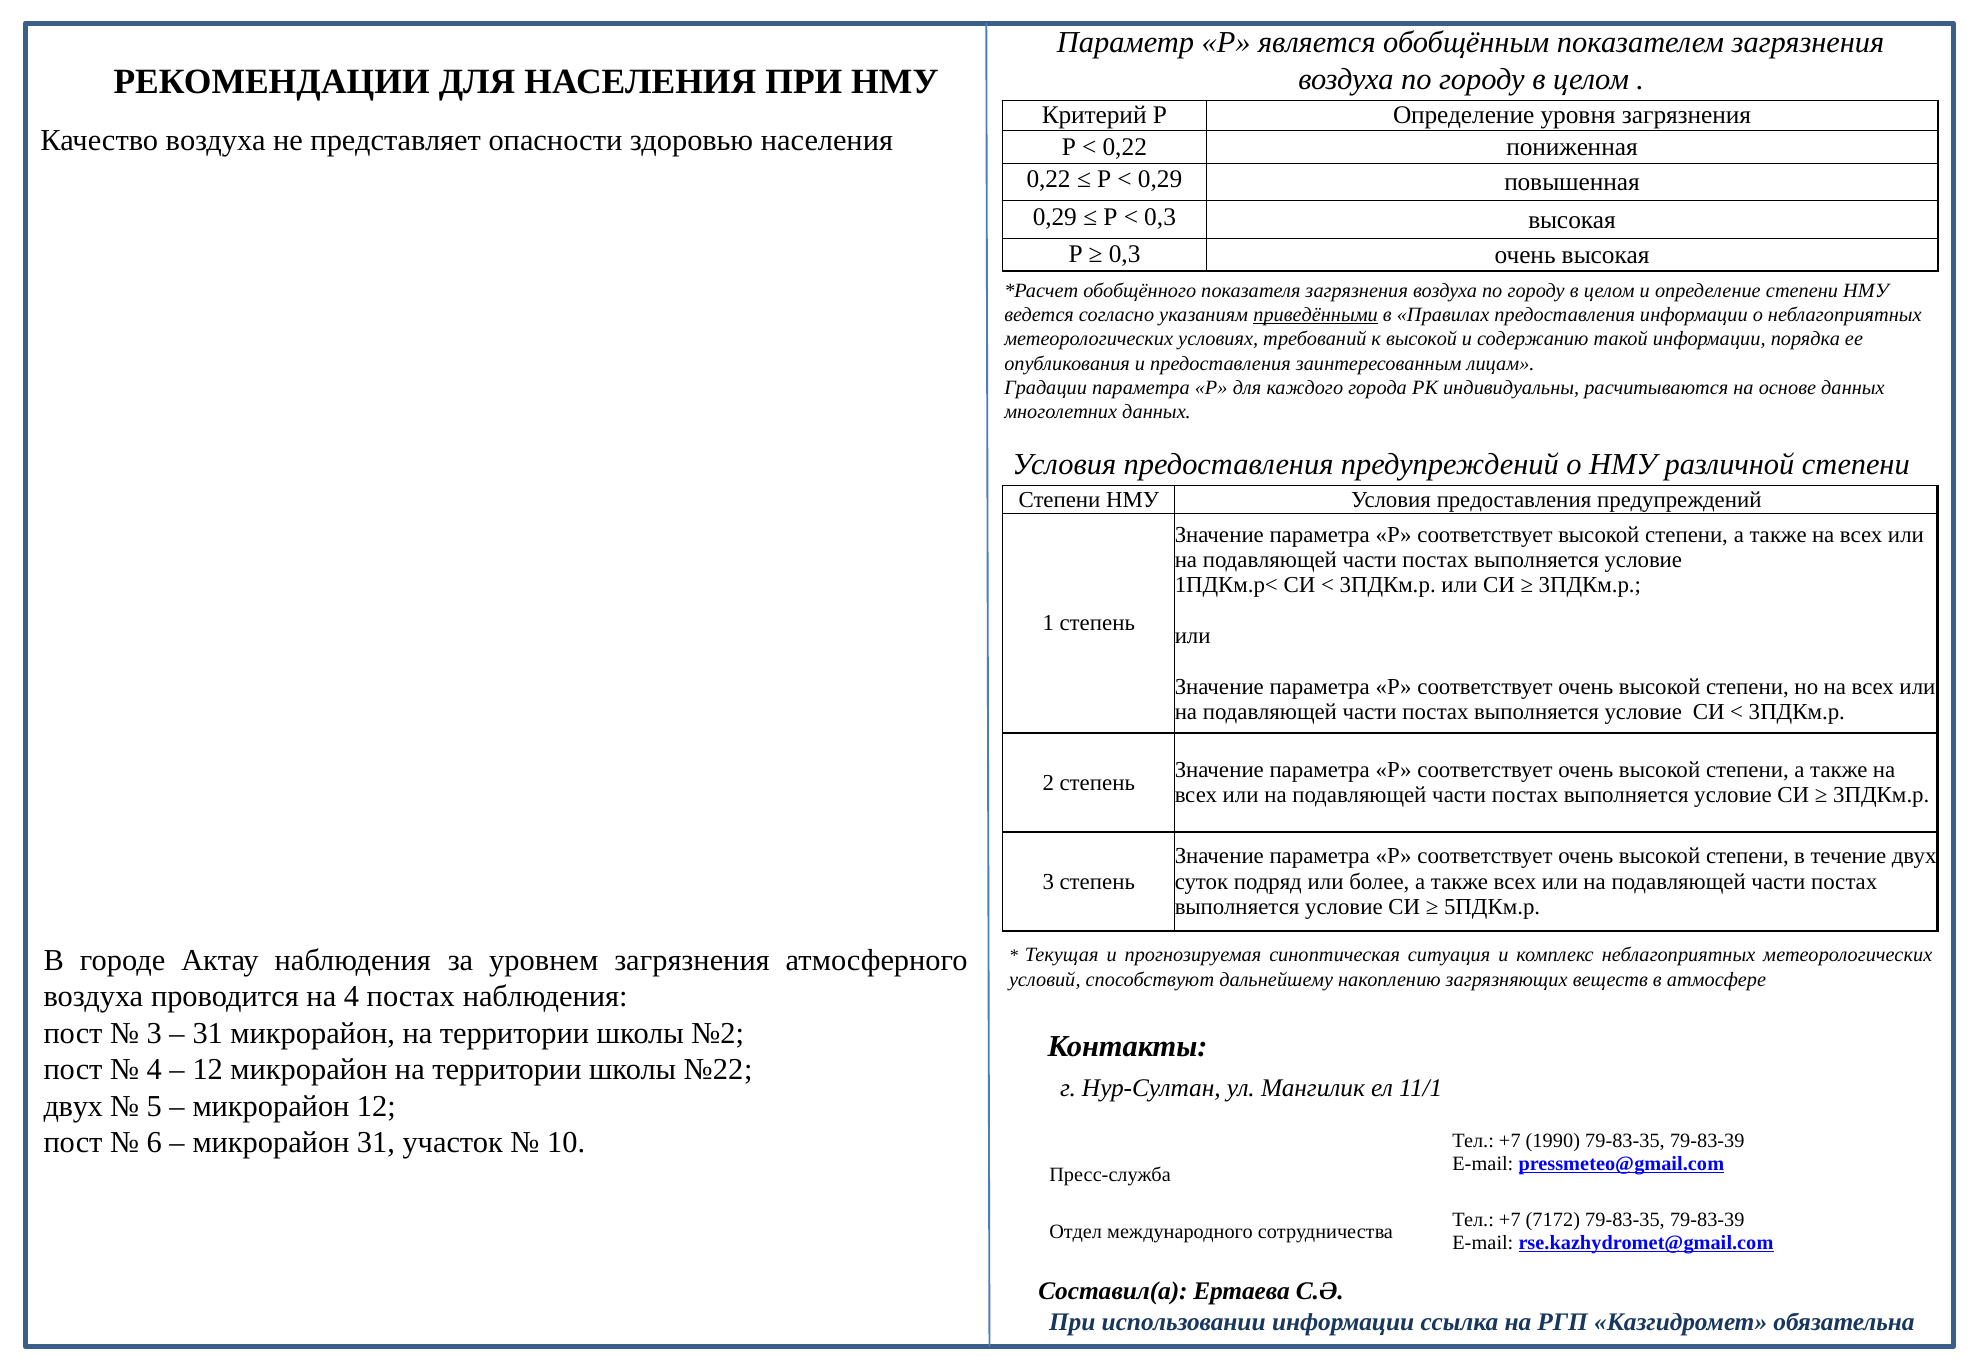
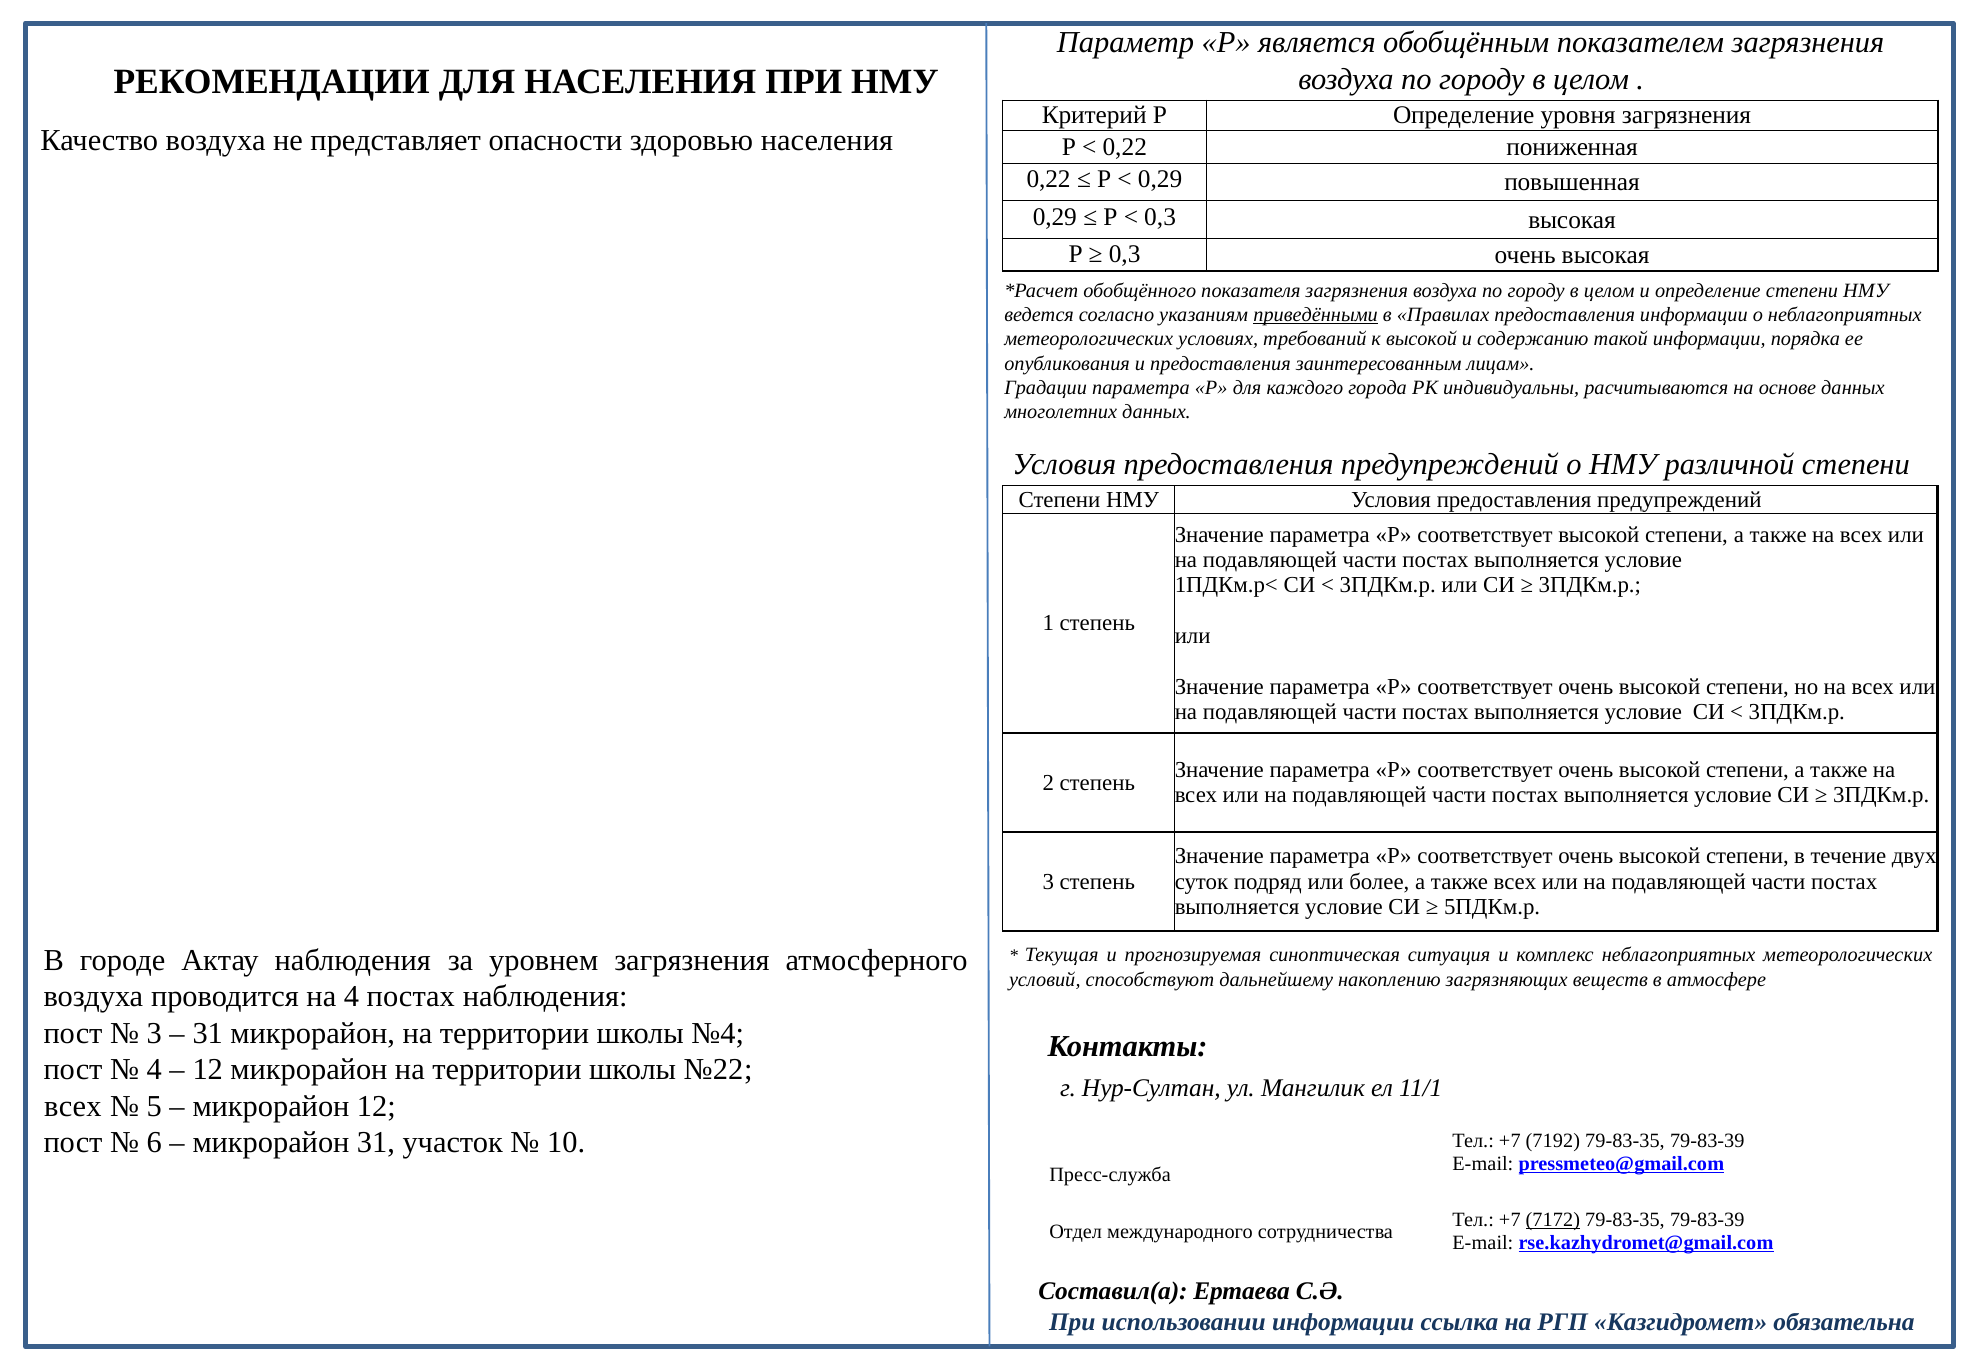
№2: №2 -> №4
двух at (73, 1106): двух -> всех
1990: 1990 -> 7192
7172 underline: none -> present
